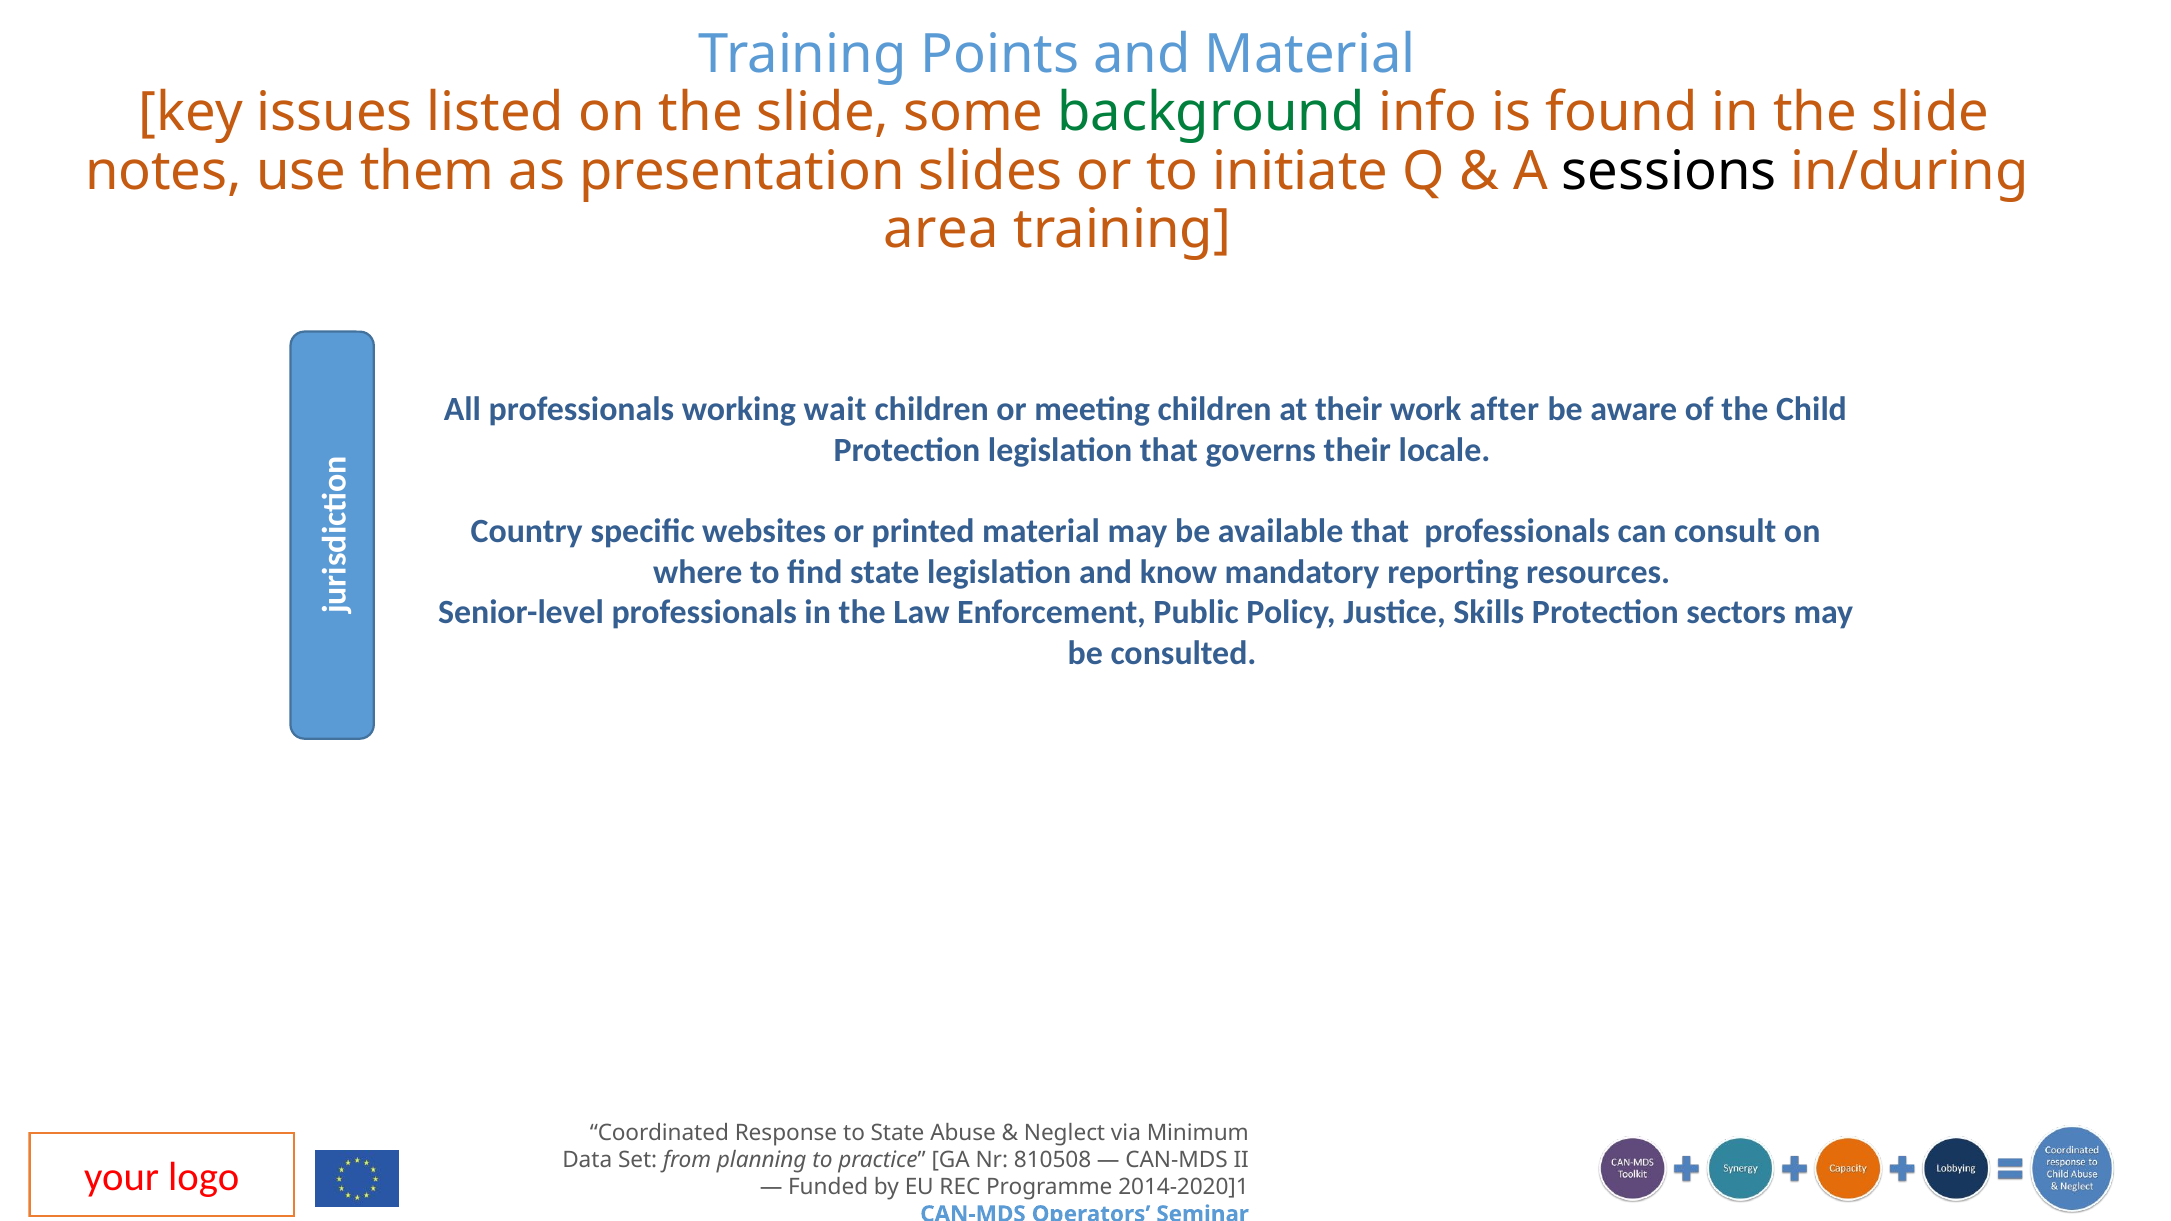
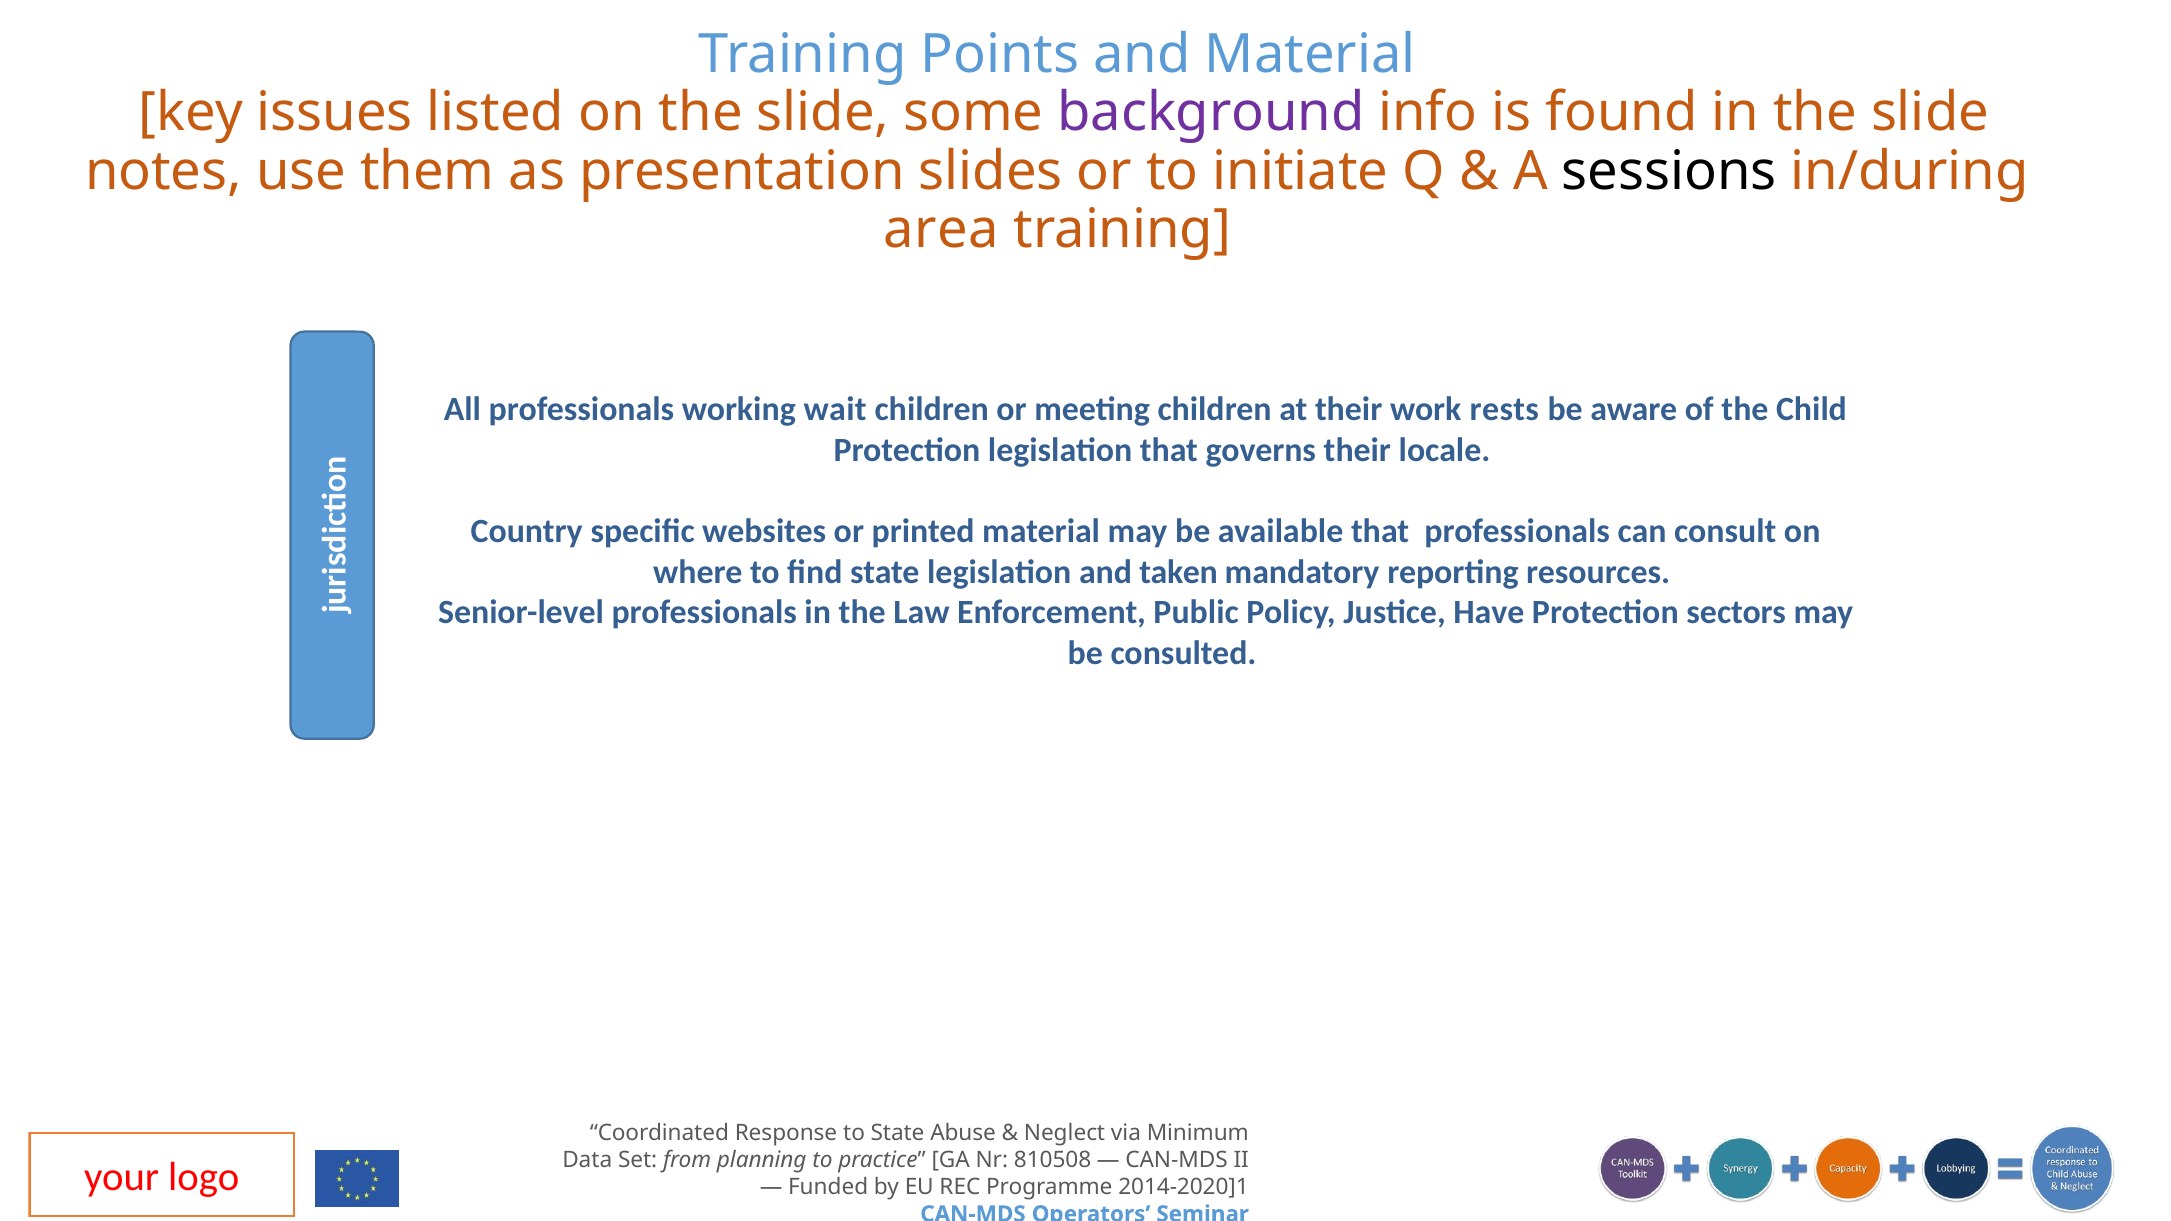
background colour: green -> purple
after: after -> rests
know: know -> taken
Skills: Skills -> Have
